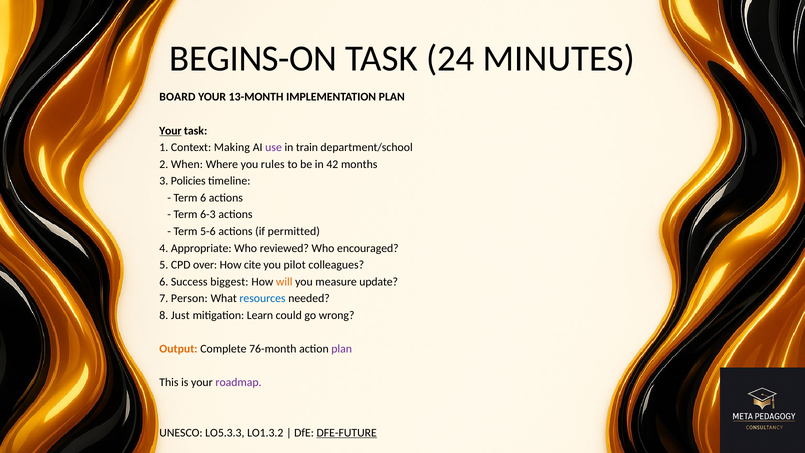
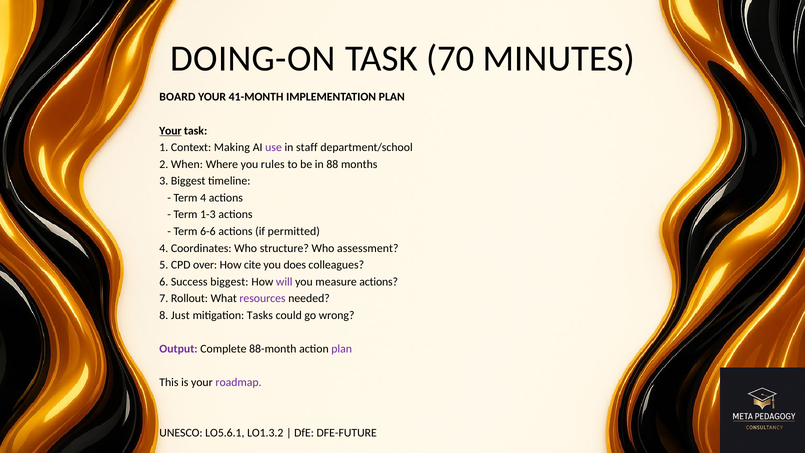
BEGINS-ON: BEGINS-ON -> DOING-ON
24: 24 -> 70
13-MONTH: 13-MONTH -> 41-MONTH
train: train -> staff
42: 42 -> 88
3 Policies: Policies -> Biggest
Term 6: 6 -> 4
6-3: 6-3 -> 1-3
5-6: 5-6 -> 6-6
Appropriate: Appropriate -> Coordinates
reviewed: reviewed -> structure
encouraged: encouraged -> assessment
pilot: pilot -> does
will colour: orange -> purple
measure update: update -> actions
Person: Person -> Rollout
resources colour: blue -> purple
Learn: Learn -> Tasks
Output colour: orange -> purple
76-month: 76-month -> 88-month
LO5.3.3: LO5.3.3 -> LO5.6.1
DFE-FUTURE underline: present -> none
